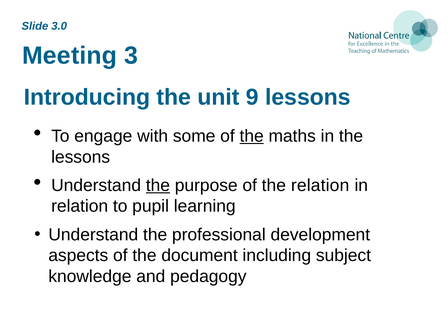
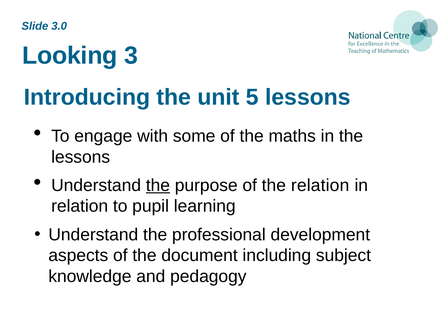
Meeting: Meeting -> Looking
9: 9 -> 5
the at (252, 136) underline: present -> none
